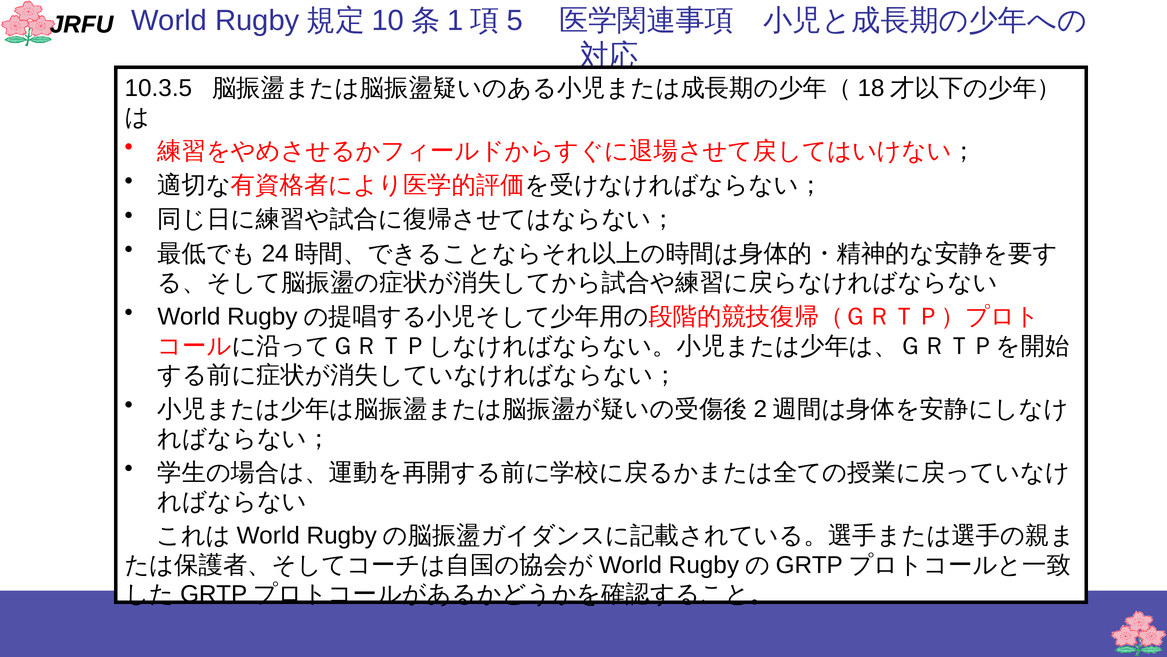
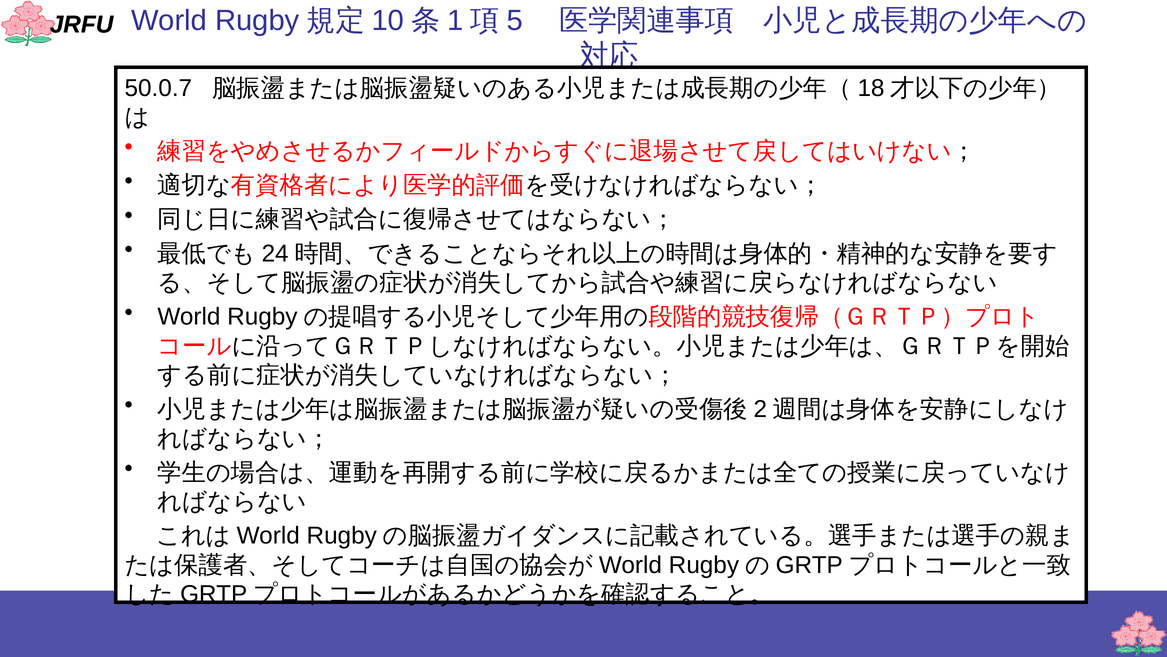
10.3.5: 10.3.5 -> 50.0.7
